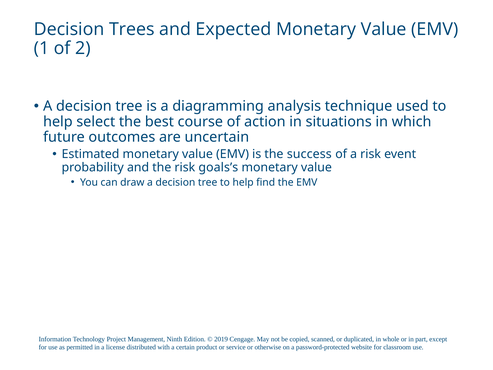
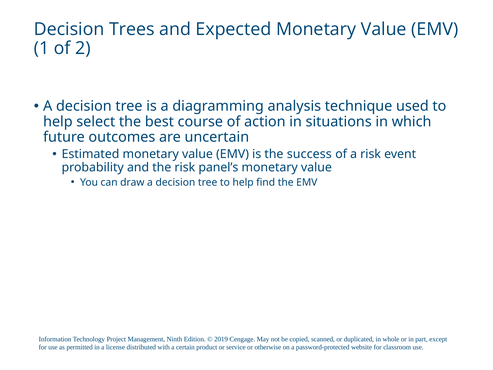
goals’s: goals’s -> panel’s
